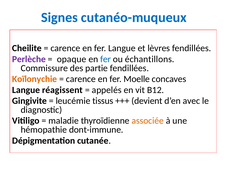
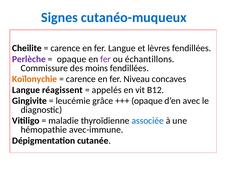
fer at (106, 59) colour: blue -> purple
partie: partie -> moins
Moelle: Moelle -> Niveau
tissus: tissus -> grâce
devient at (147, 101): devient -> opaque
associée colour: orange -> blue
dont-immune: dont-immune -> avec-immune
